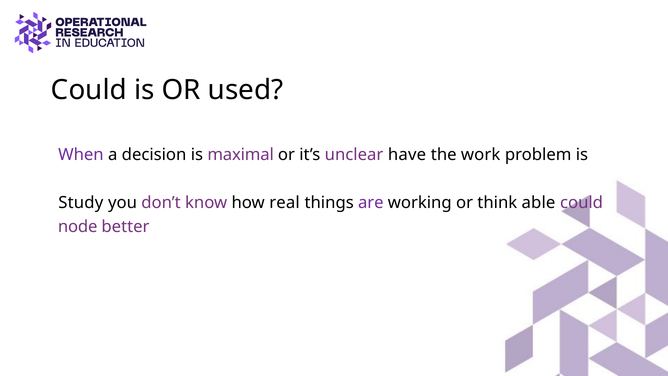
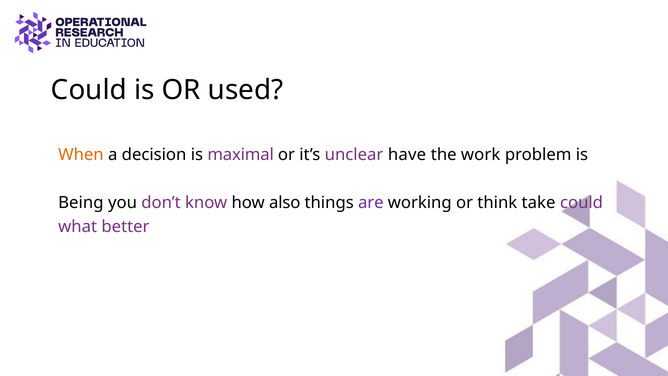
When colour: purple -> orange
Study: Study -> Being
real: real -> also
able: able -> take
node: node -> what
